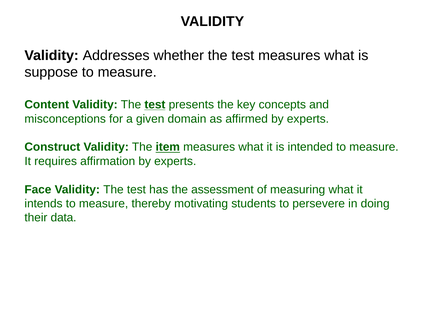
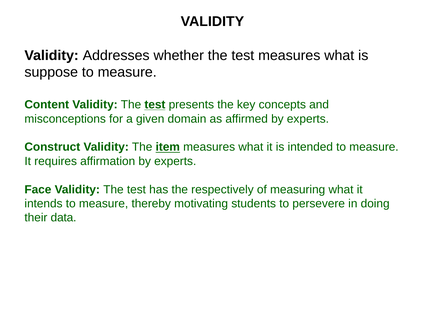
assessment: assessment -> respectively
